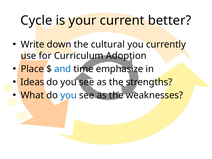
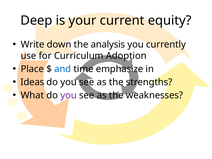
Cycle: Cycle -> Deep
better: better -> equity
cultural: cultural -> analysis
you at (69, 95) colour: blue -> purple
